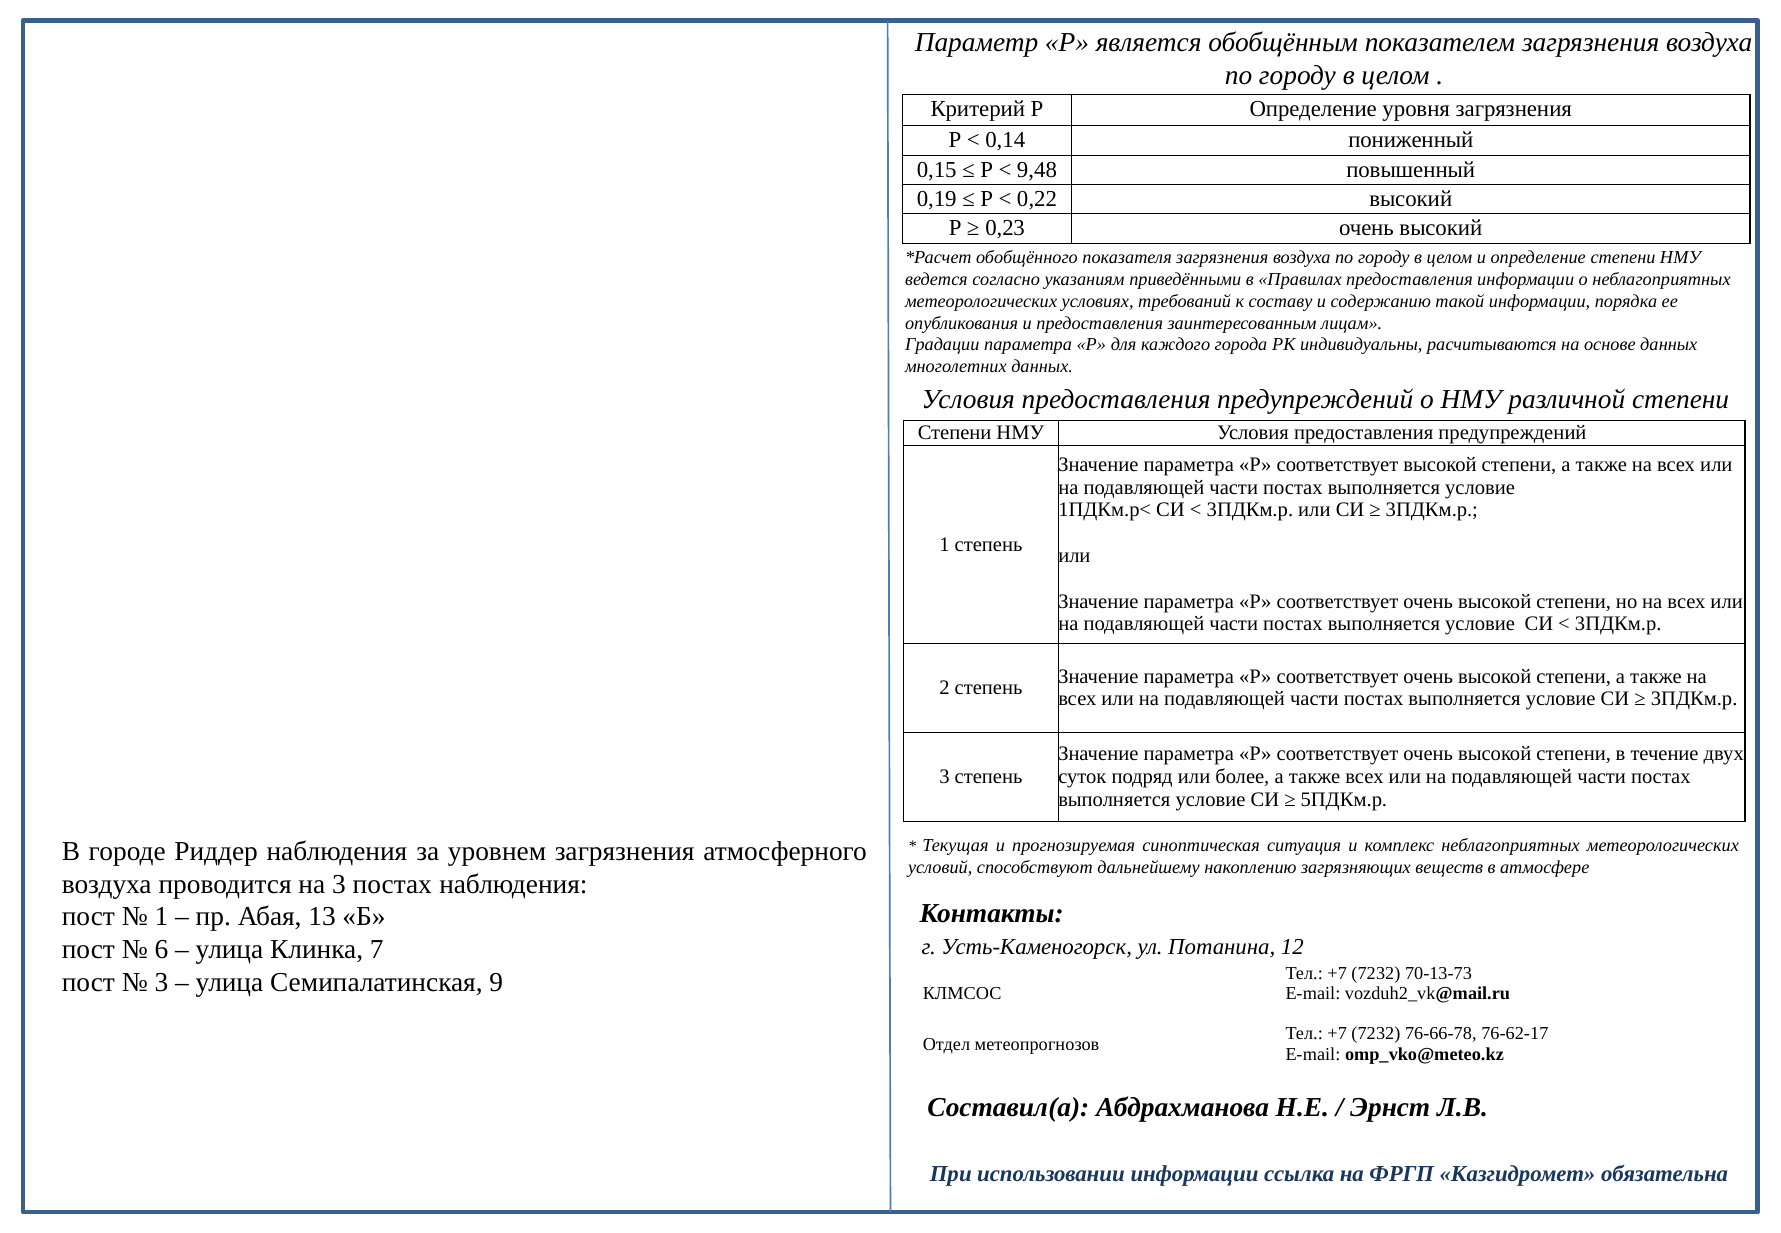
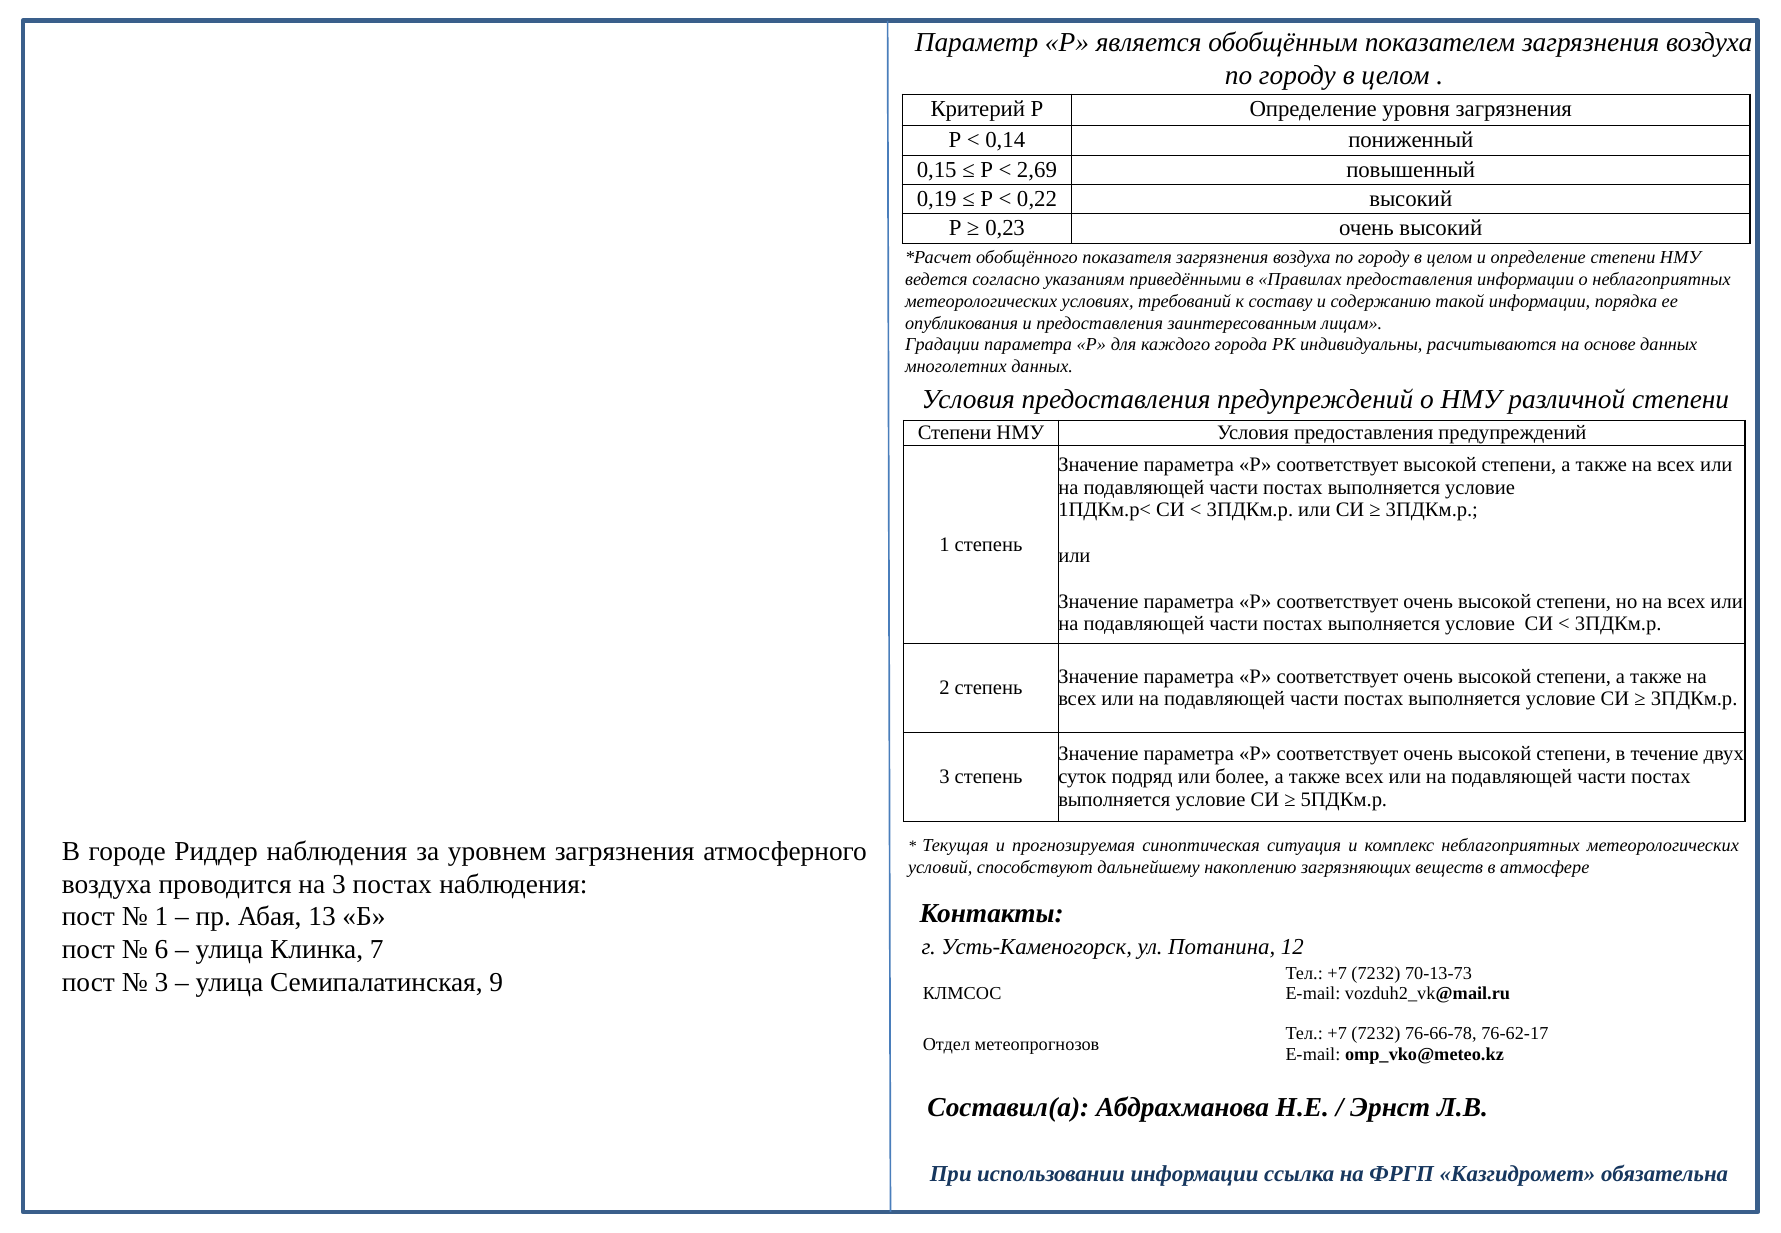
9,48: 9,48 -> 2,69
